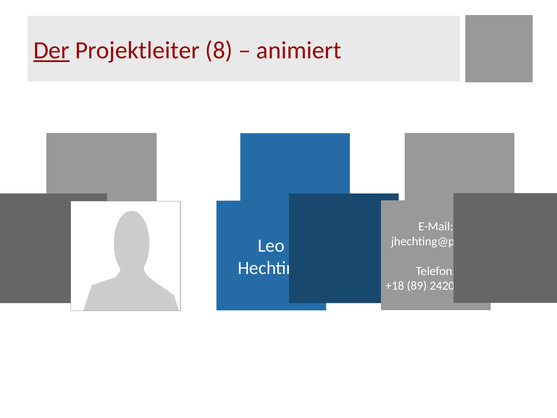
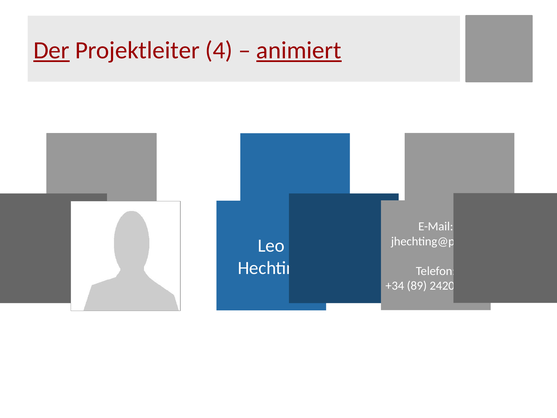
8: 8 -> 4
animiert underline: none -> present
+18: +18 -> +34
